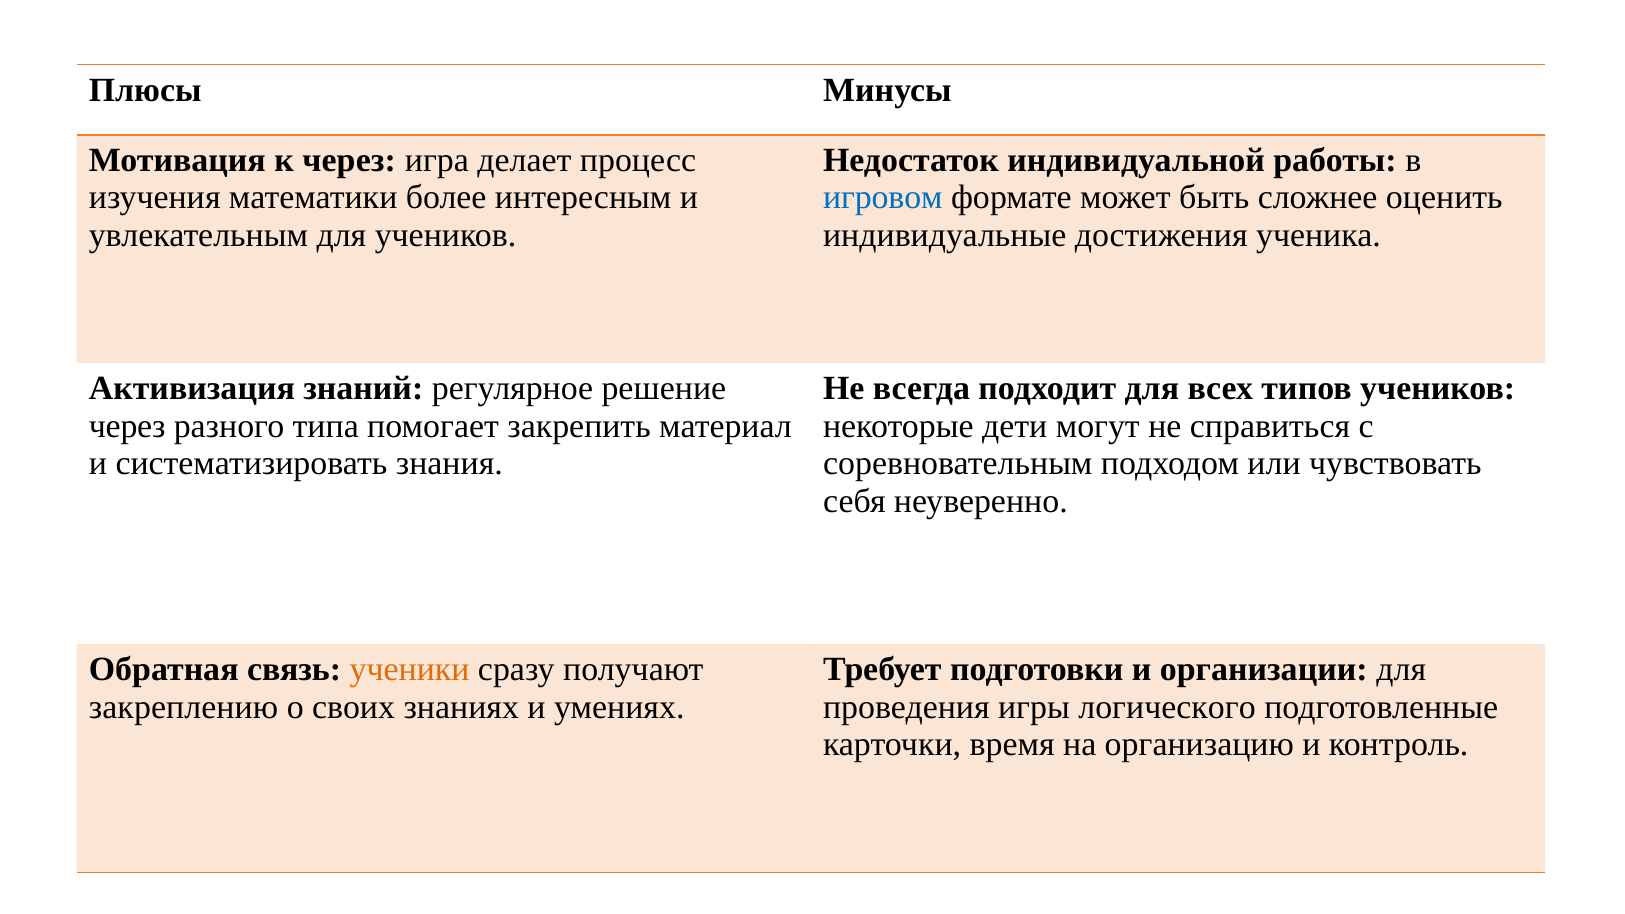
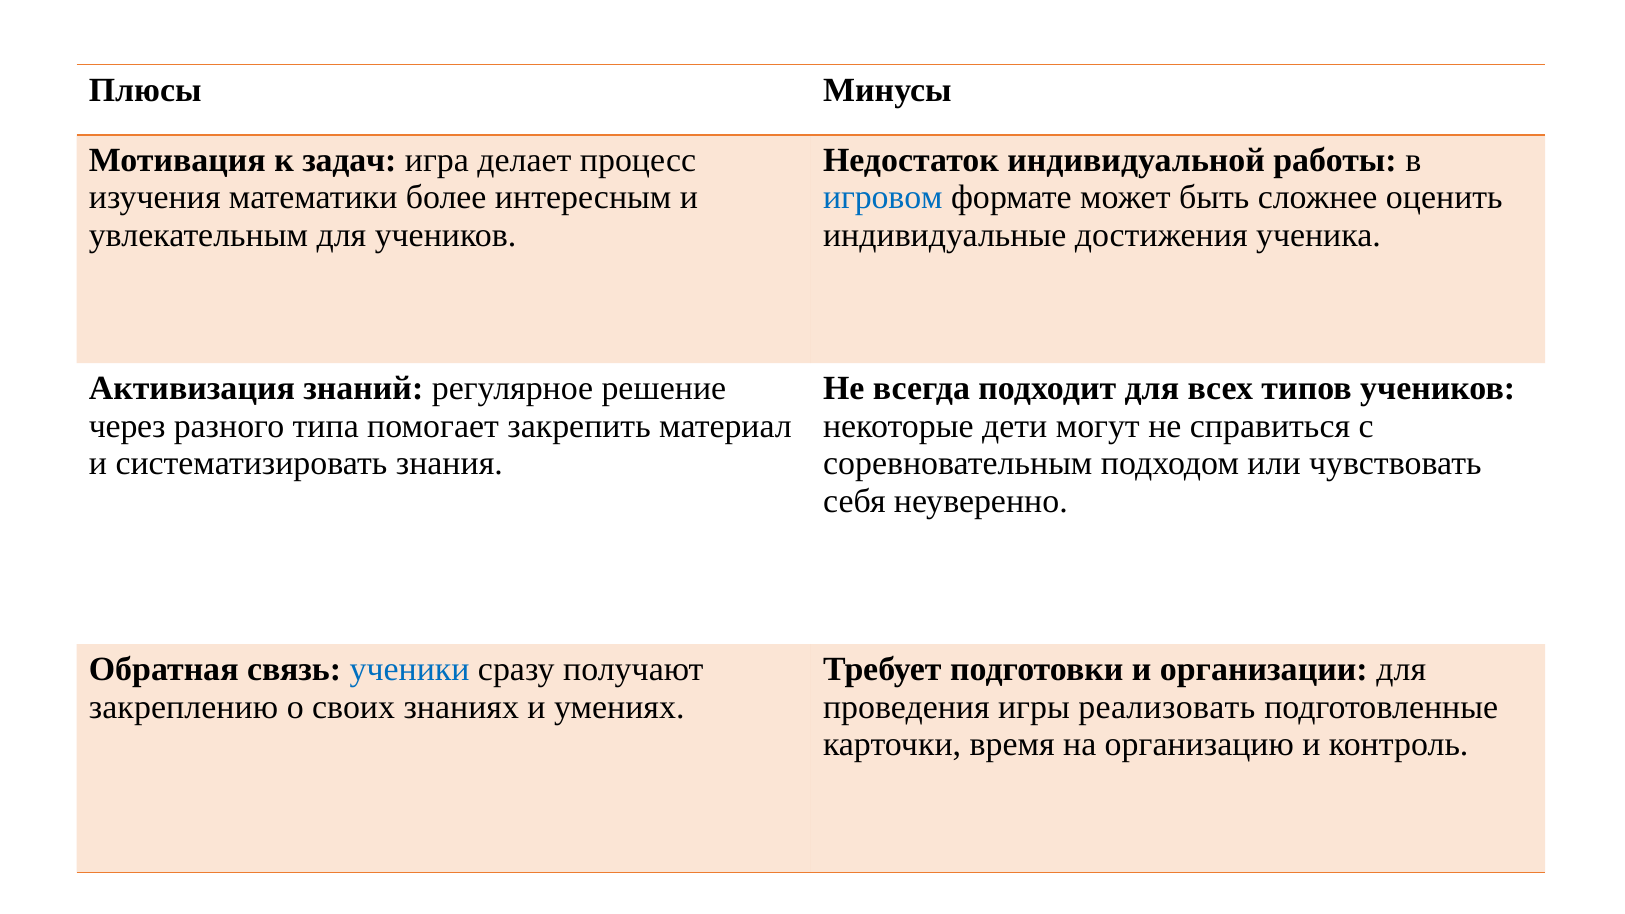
к через: через -> задач
ученики colour: orange -> blue
логического: логического -> реализовать
